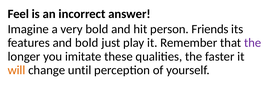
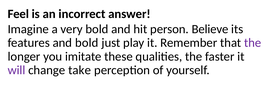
Friends: Friends -> Believe
will colour: orange -> purple
until: until -> take
